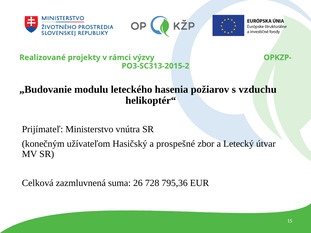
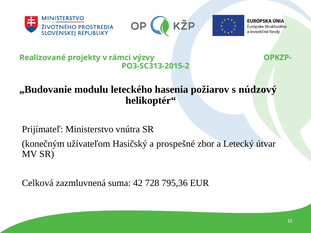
vzduchu: vzduchu -> núdzový
26: 26 -> 42
